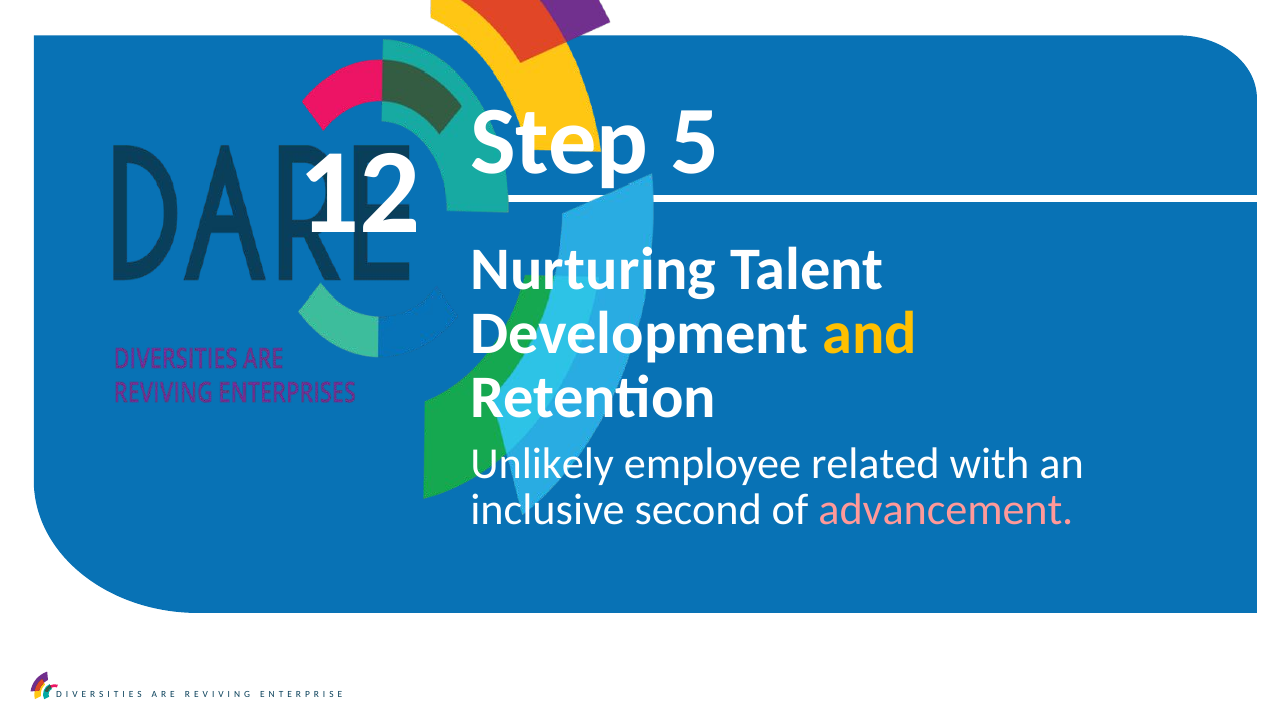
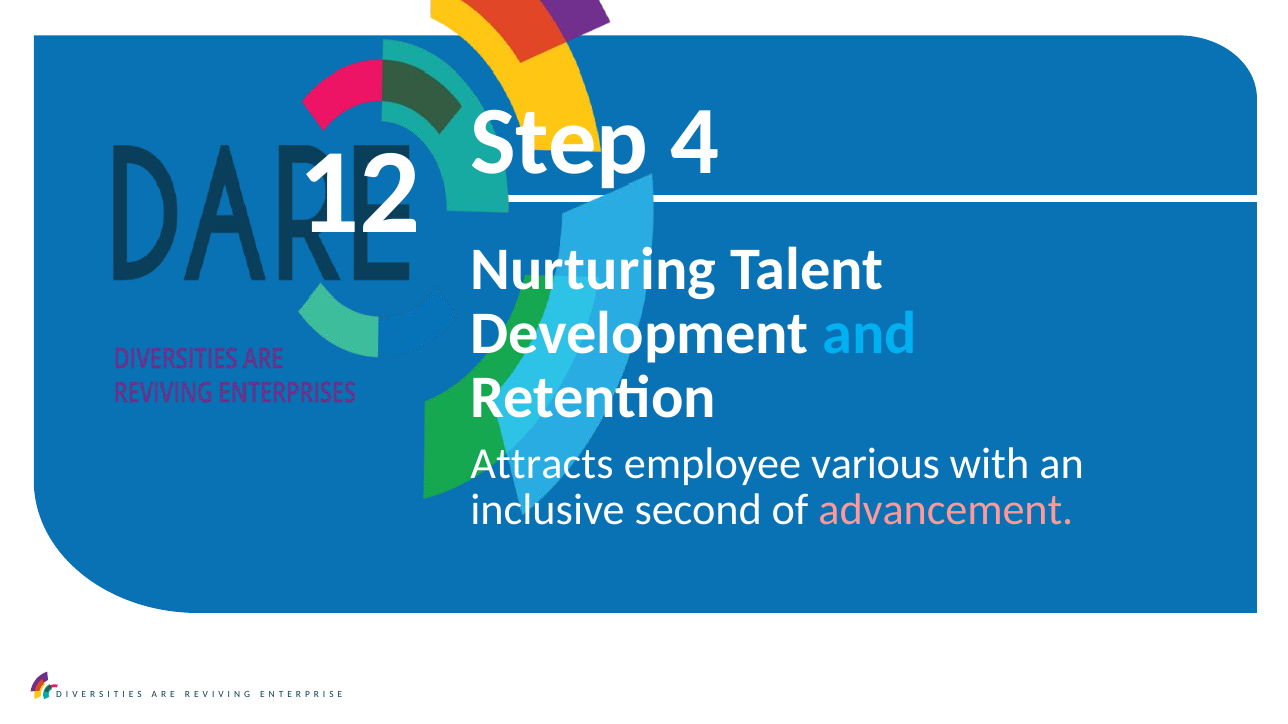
5: 5 -> 4
and colour: yellow -> light blue
Unlikely: Unlikely -> Attracts
related: related -> various
